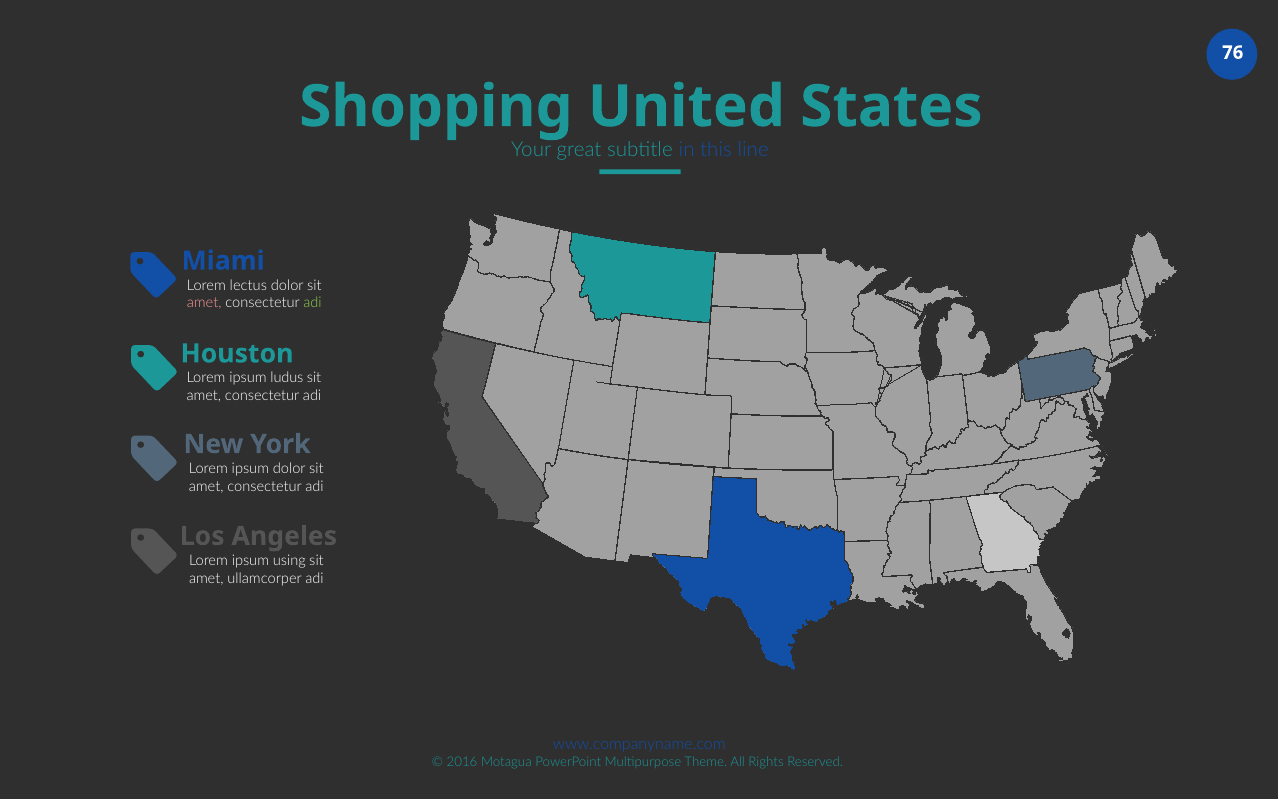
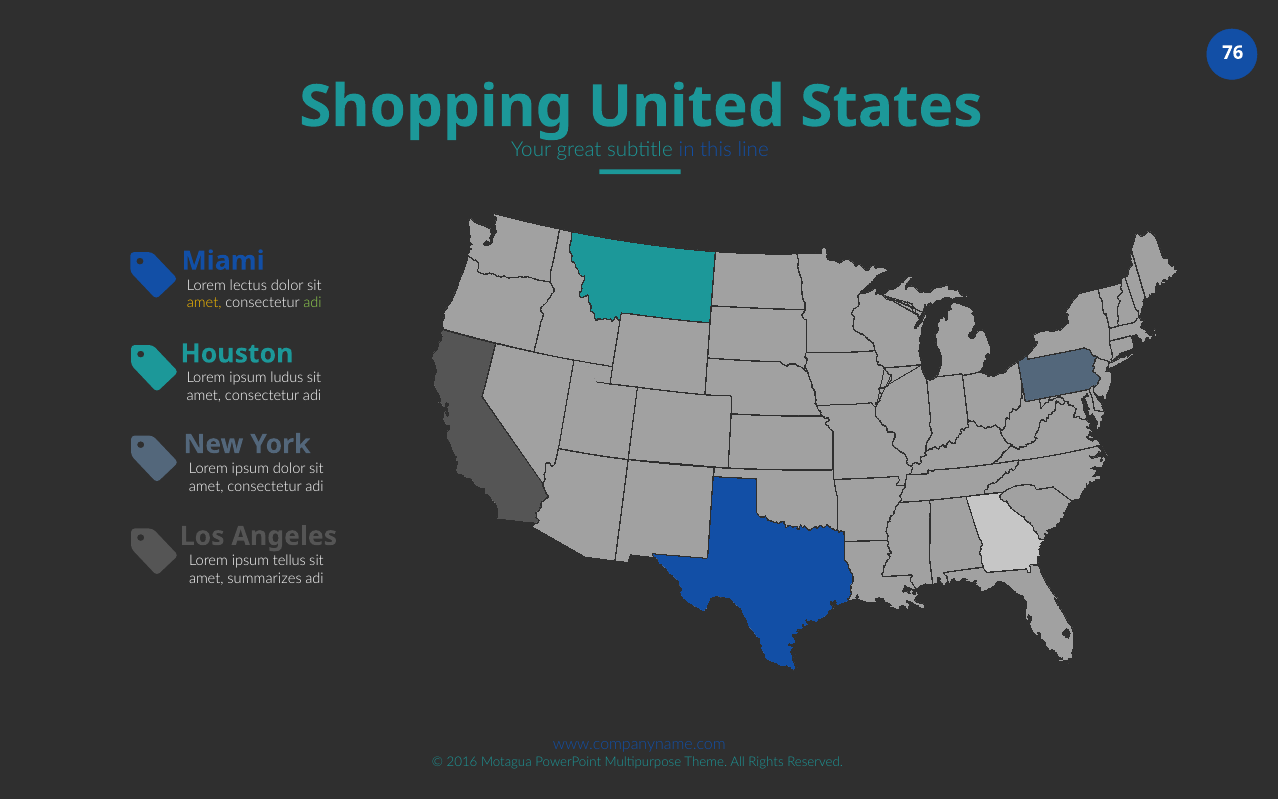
amet at (204, 303) colour: pink -> yellow
using: using -> tellus
ullamcorper: ullamcorper -> summarizes
